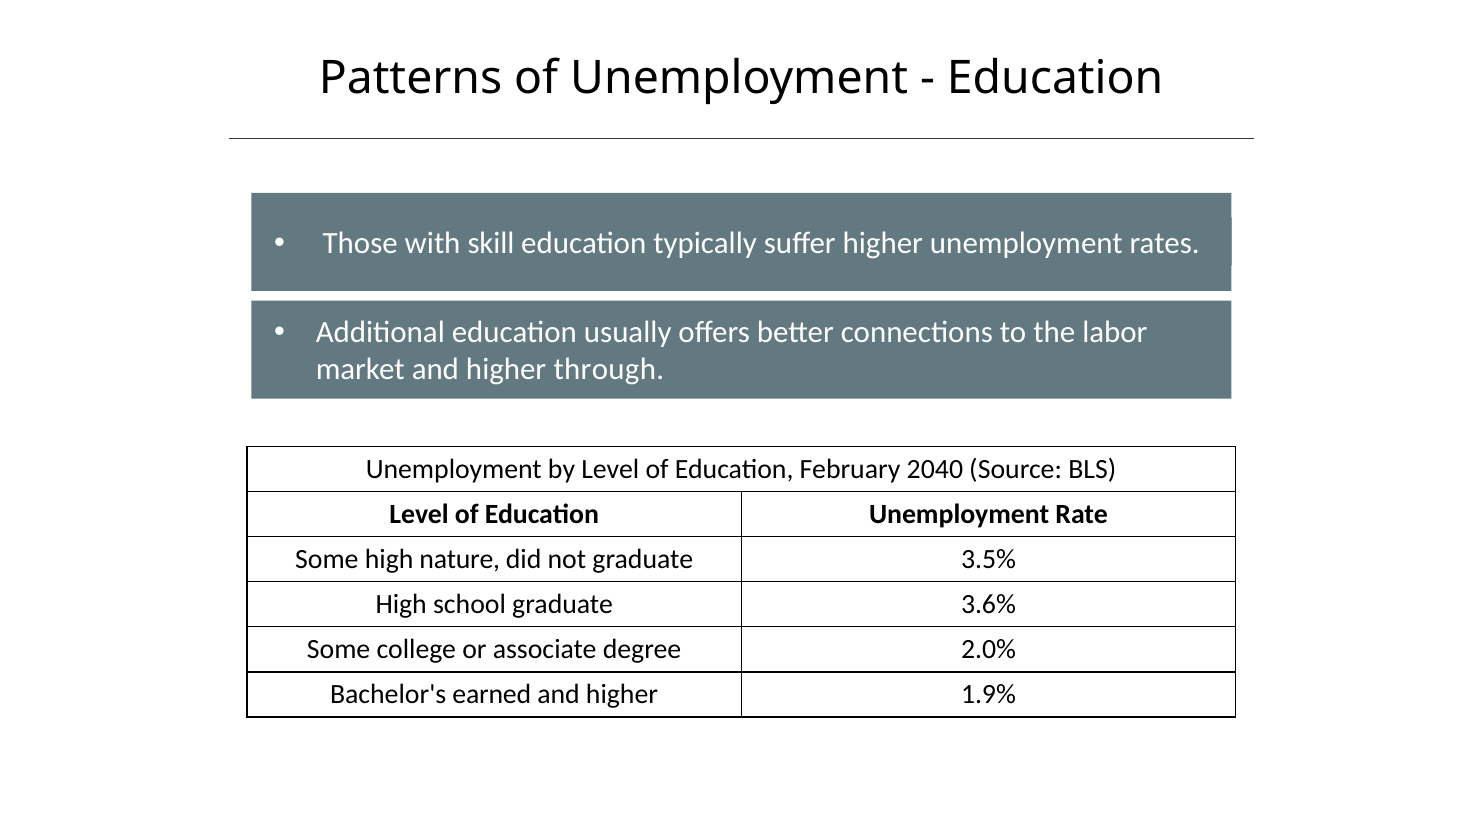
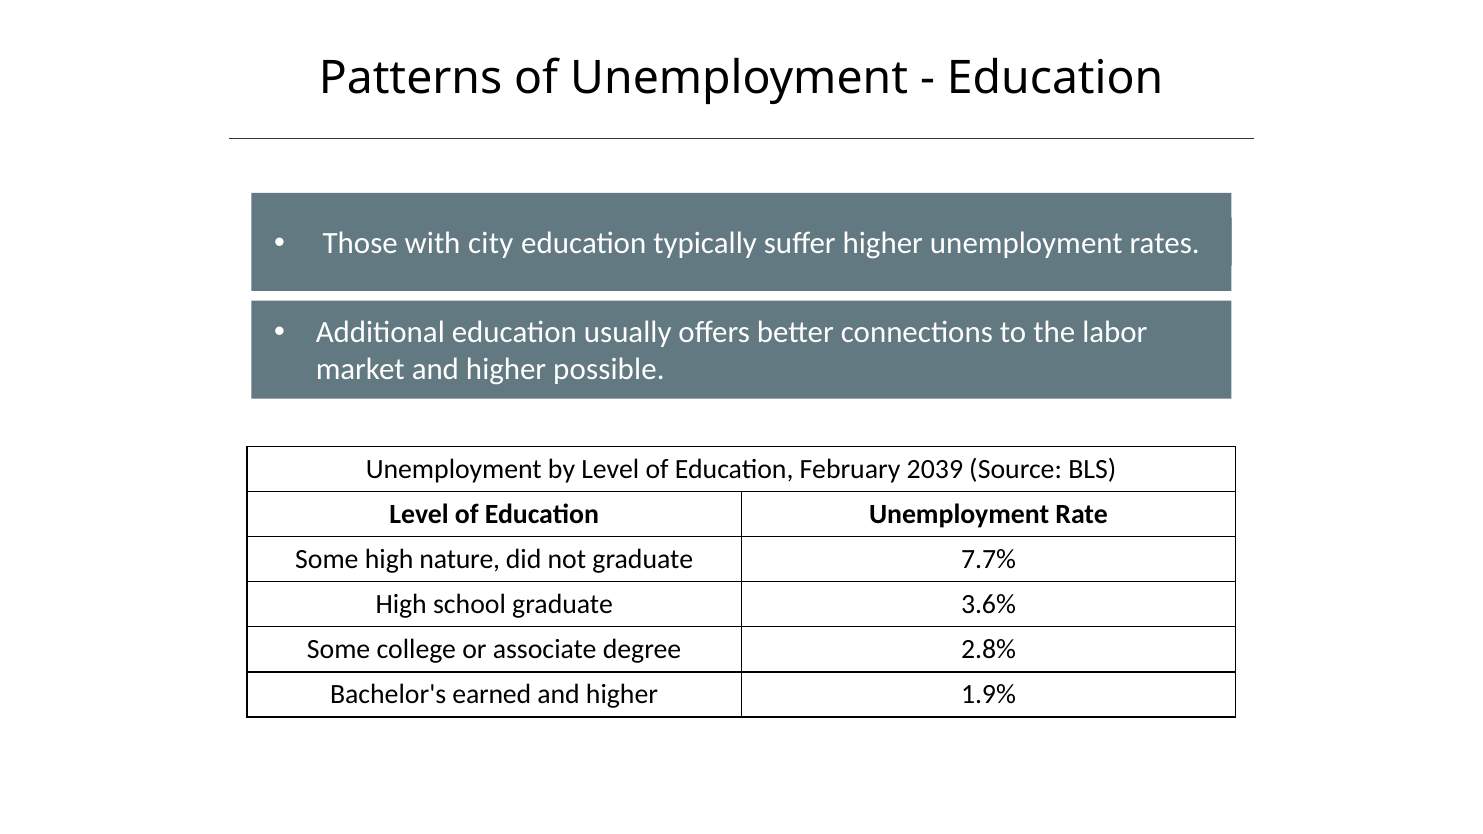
skill: skill -> city
through: through -> possible
2040: 2040 -> 2039
3.5%: 3.5% -> 7.7%
2.0%: 2.0% -> 2.8%
